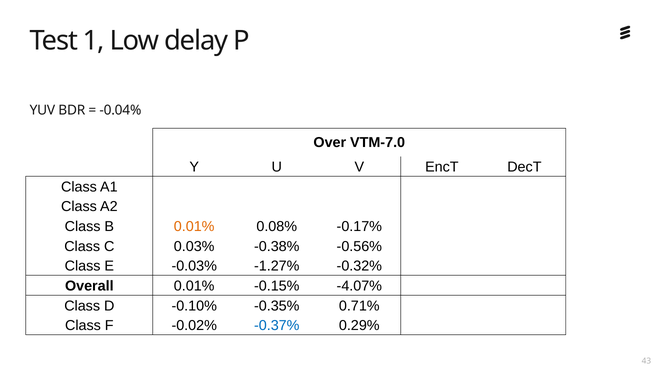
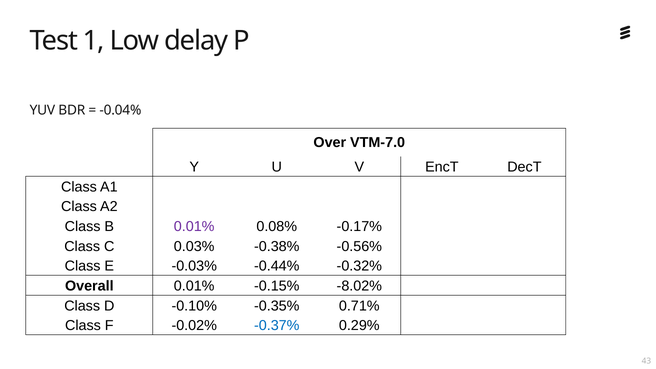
0.01% at (194, 227) colour: orange -> purple
-1.27%: -1.27% -> -0.44%
-4.07%: -4.07% -> -8.02%
